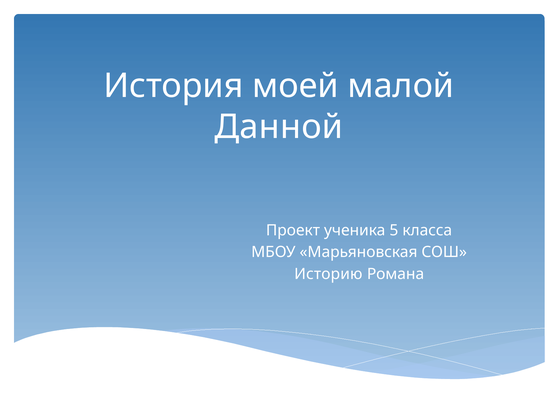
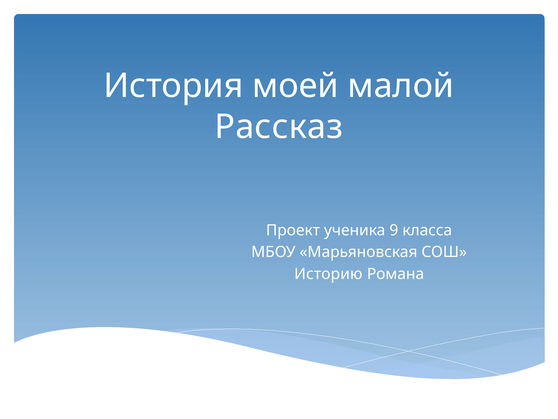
Данной: Данной -> Рассказ
5: 5 -> 9
